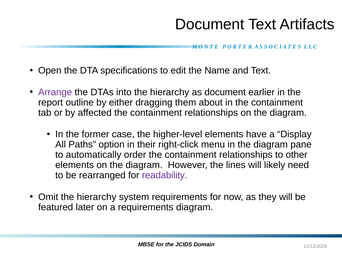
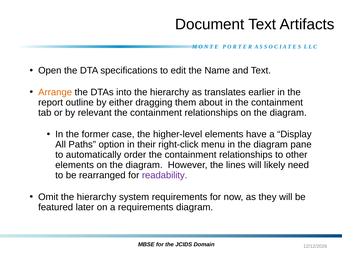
Arrange colour: purple -> orange
as document: document -> translates
affected: affected -> relevant
